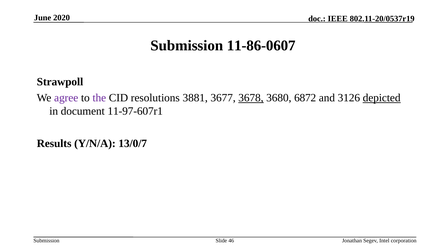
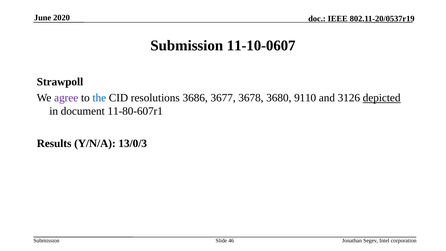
11-86-0607: 11-86-0607 -> 11-10-0607
the colour: purple -> blue
3881: 3881 -> 3686
3678 underline: present -> none
6872: 6872 -> 9110
11-97-607r1: 11-97-607r1 -> 11-80-607r1
13/0/7: 13/0/7 -> 13/0/3
